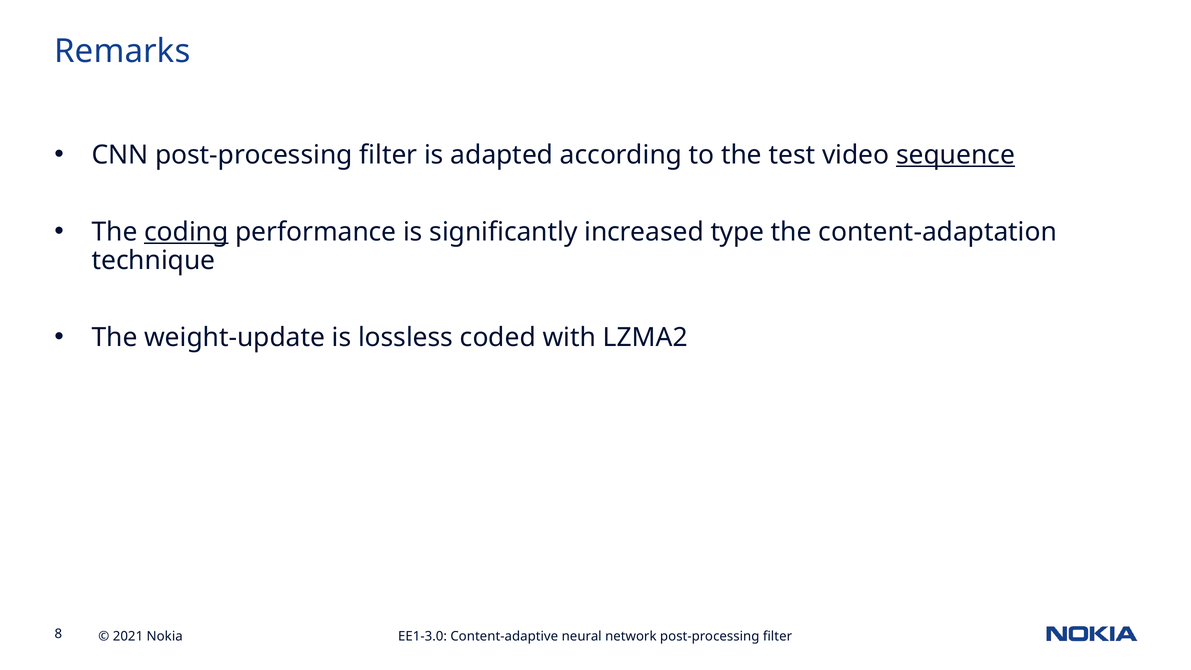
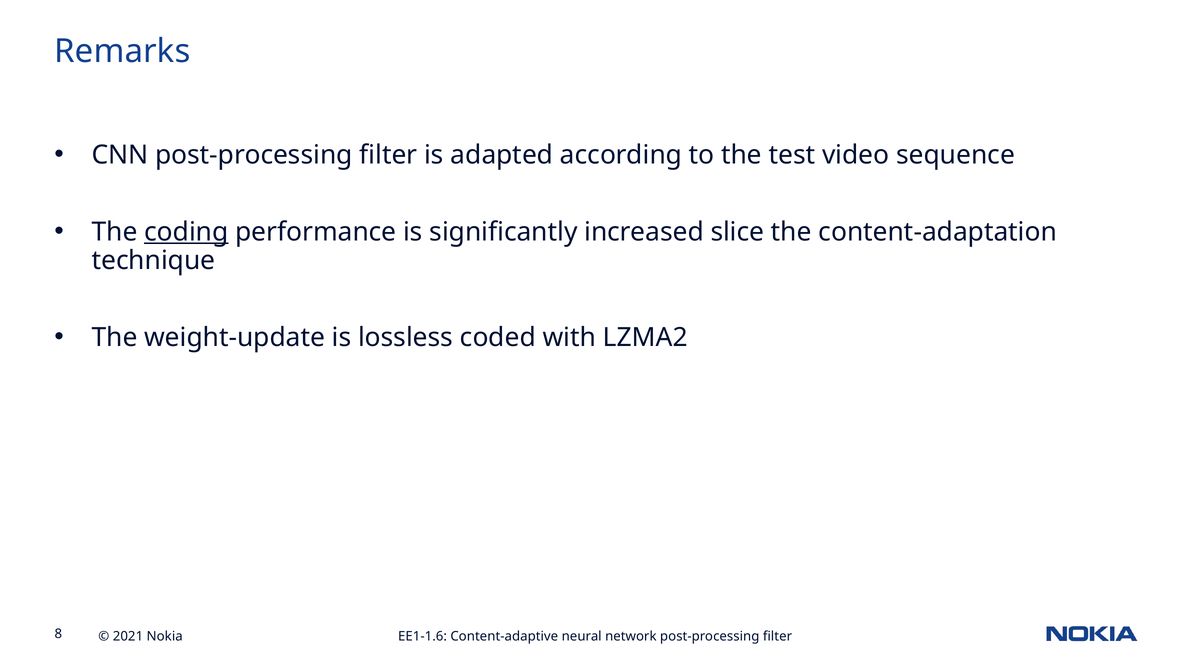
sequence underline: present -> none
type: type -> slice
EE1-3.0: EE1-3.0 -> EE1-1.6
